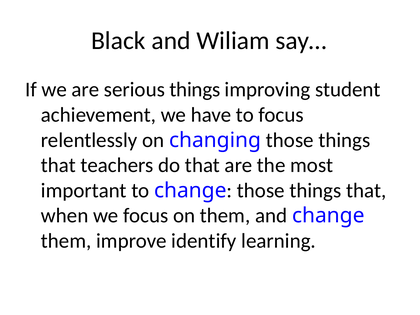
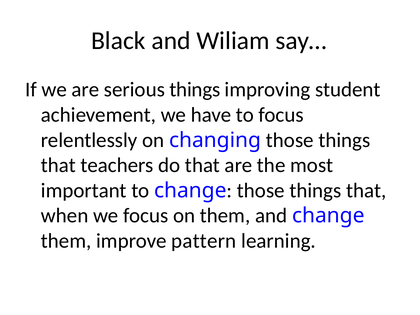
identify: identify -> pattern
